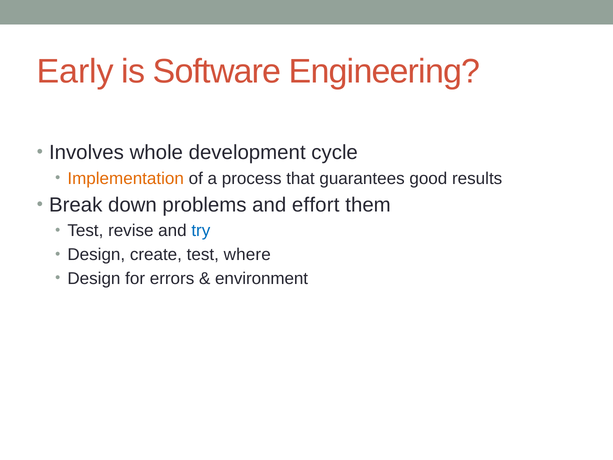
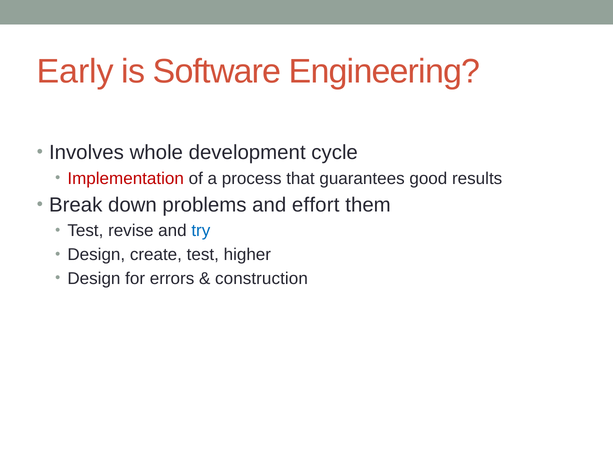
Implementation colour: orange -> red
where: where -> higher
environment: environment -> construction
